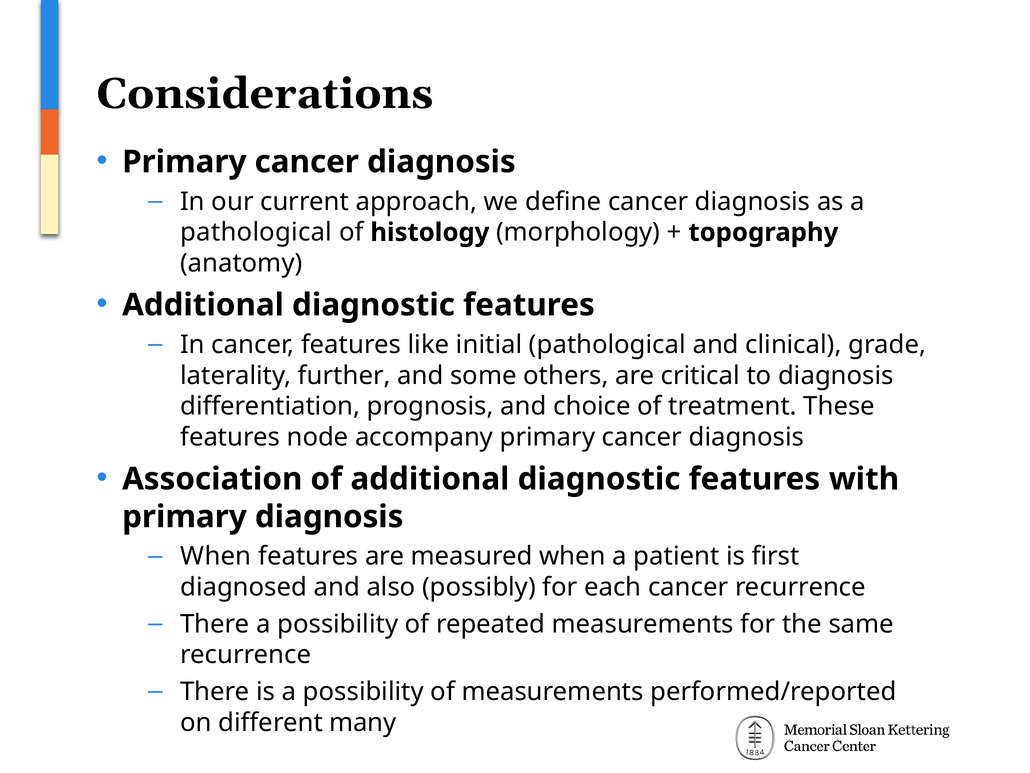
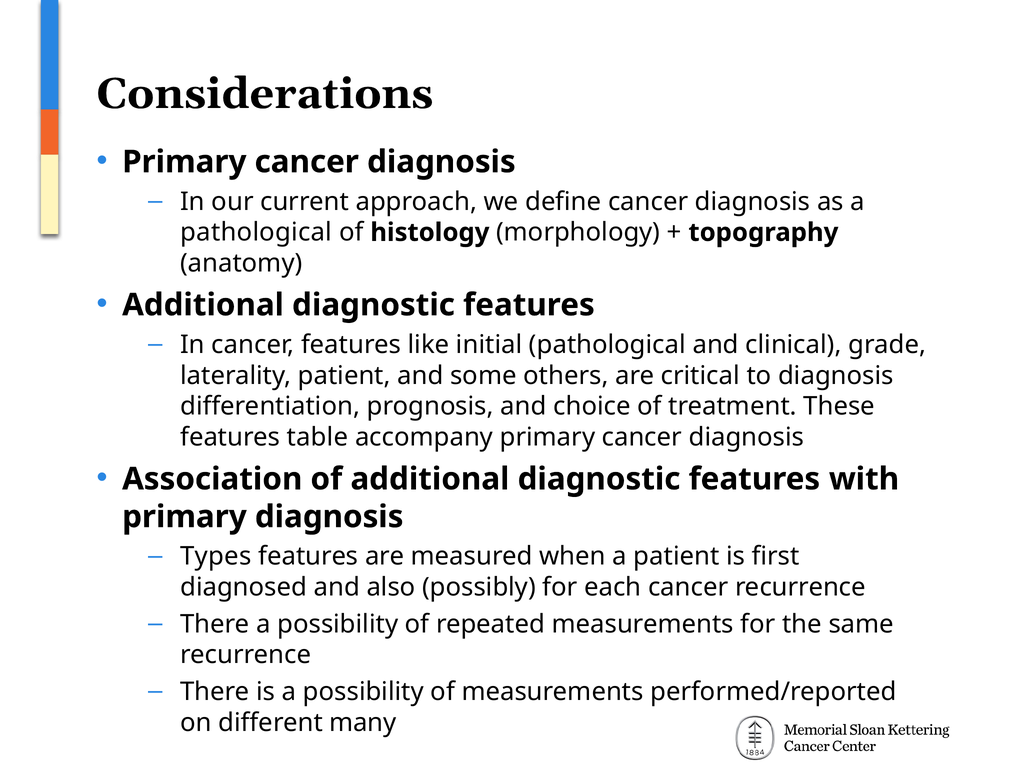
laterality further: further -> patient
node: node -> table
When at (216, 556): When -> Types
